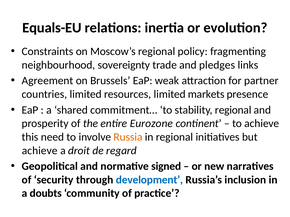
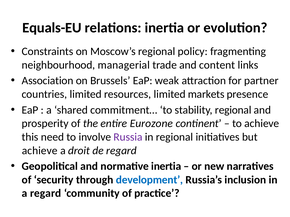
sovereignty: sovereignty -> managerial
pledges: pledges -> content
Agreement: Agreement -> Association
Russia colour: orange -> purple
normative signed: signed -> inertia
a doubts: doubts -> regard
